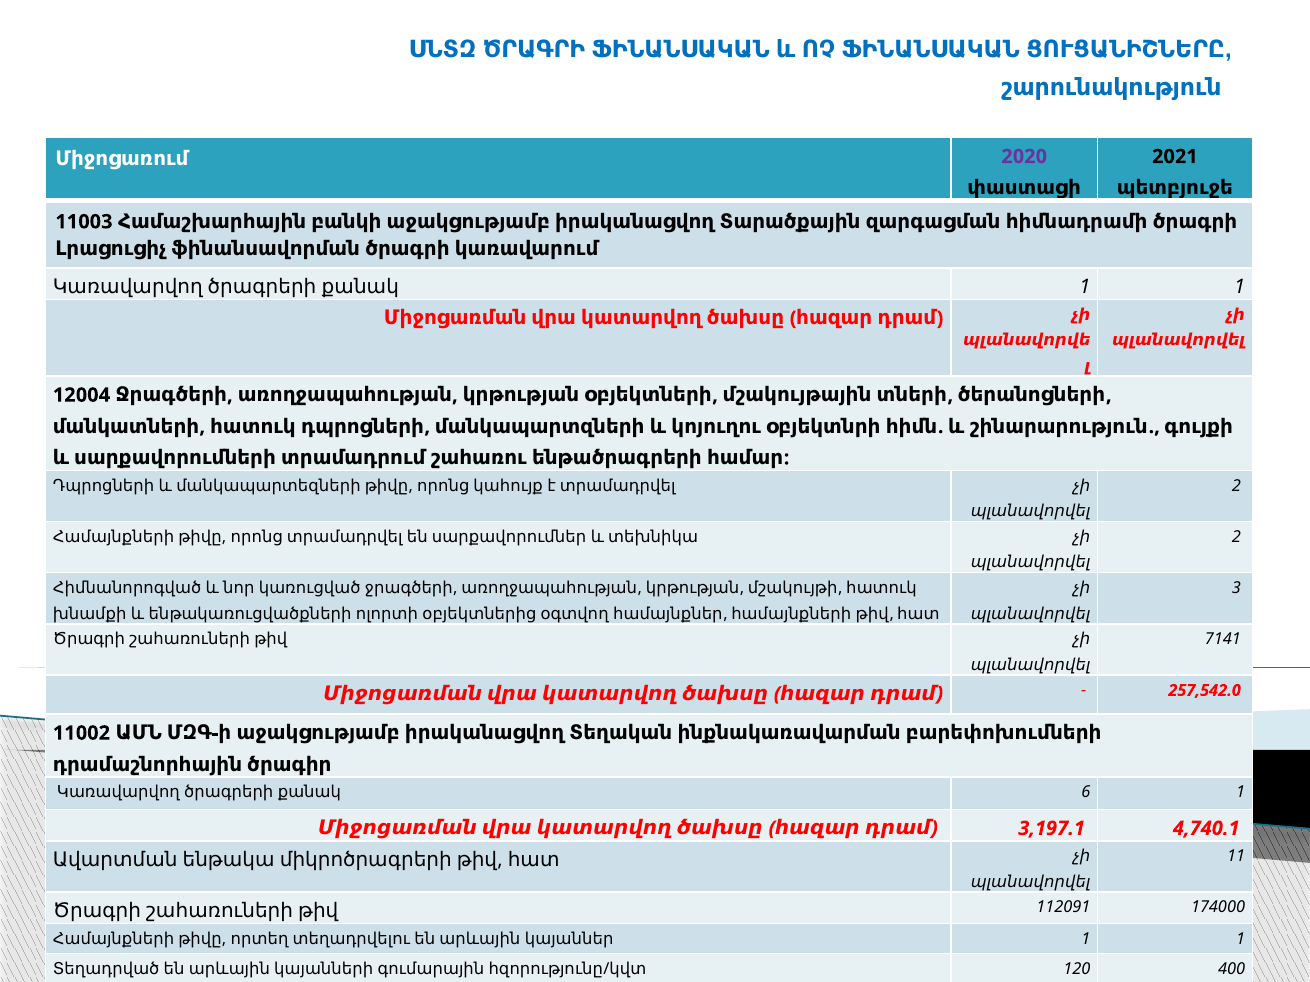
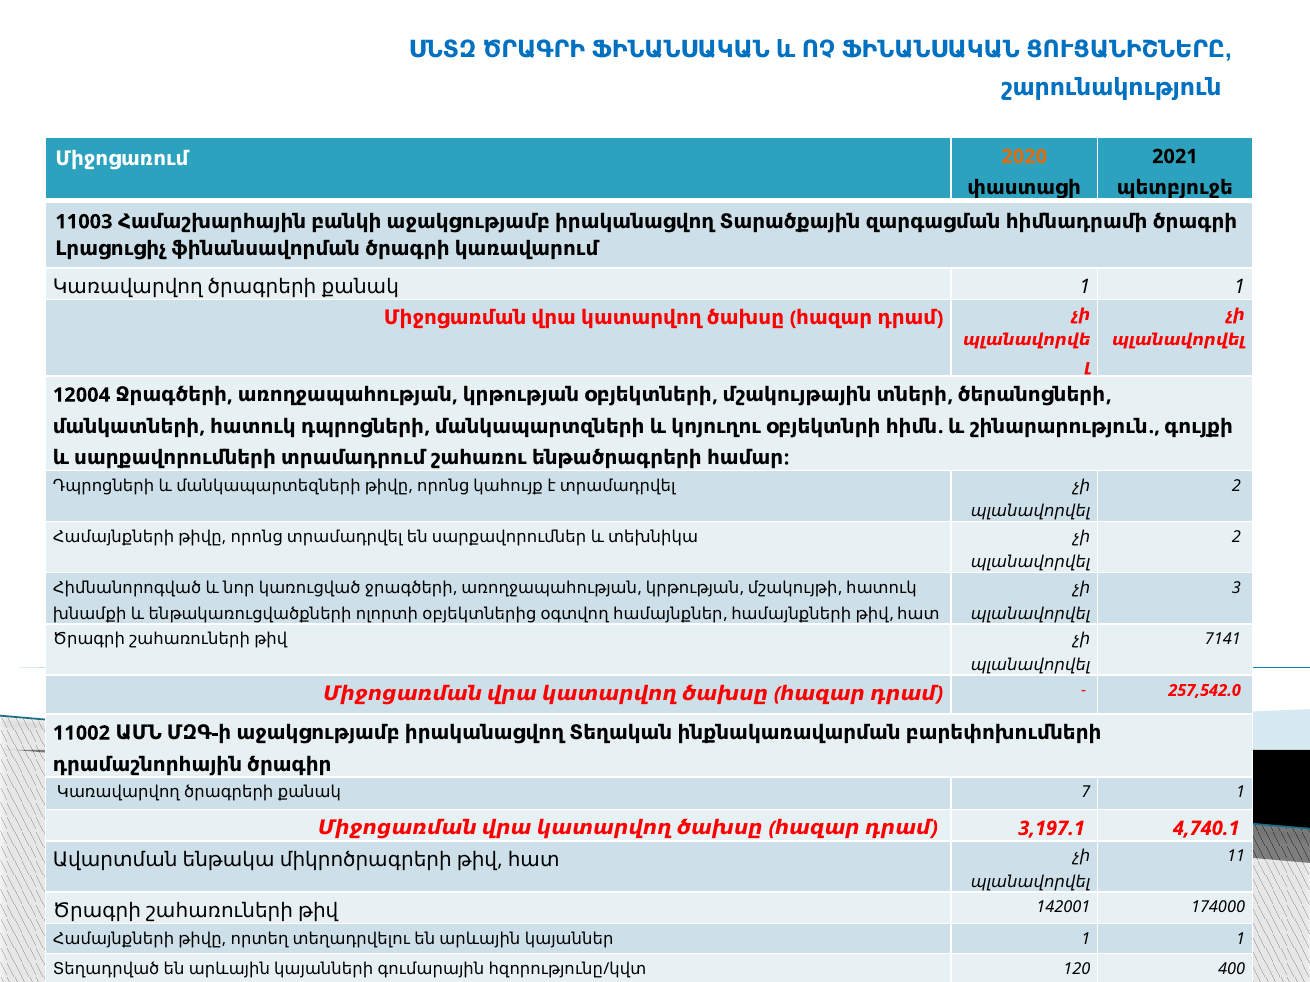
2020 colour: purple -> orange
6: 6 -> 7
112091: 112091 -> 142001
